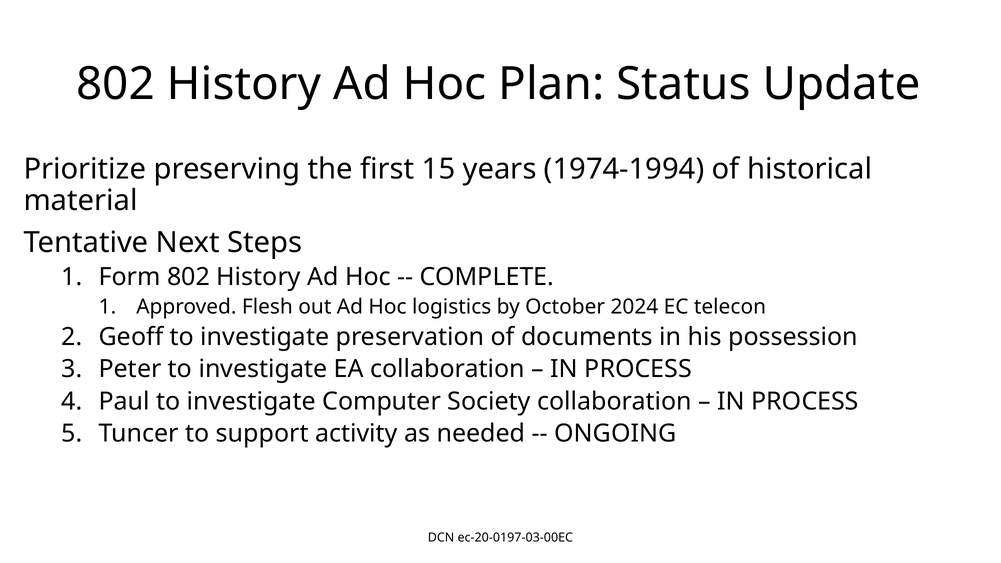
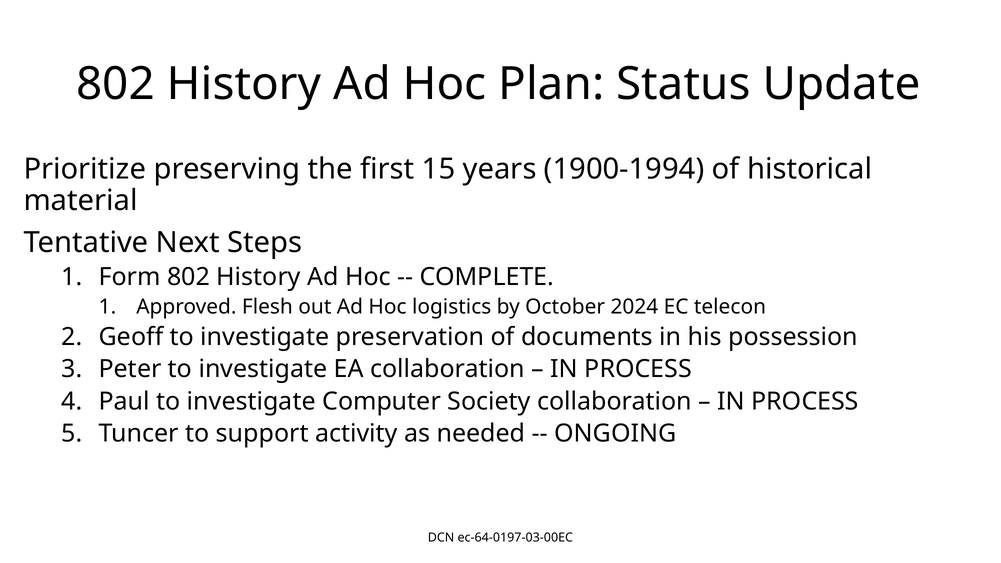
1974-1994: 1974-1994 -> 1900-1994
ec-20-0197-03-00EC: ec-20-0197-03-00EC -> ec-64-0197-03-00EC
